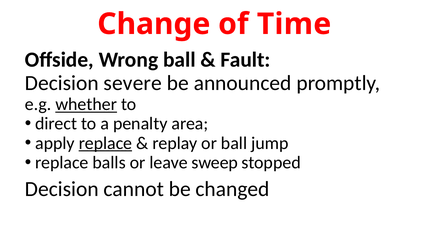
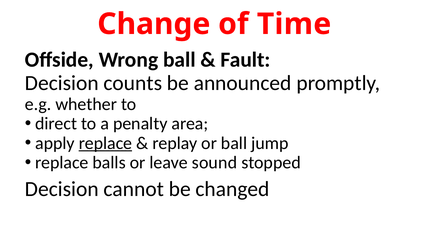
severe: severe -> counts
whether underline: present -> none
sweep: sweep -> sound
